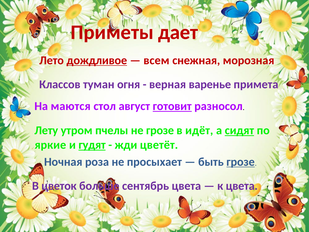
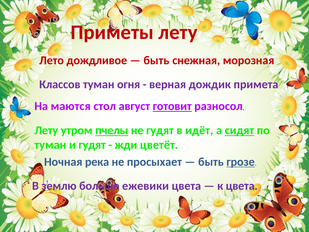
Приметы дает: дает -> лету
дождливое underline: present -> none
всем at (156, 60): всем -> быть
варенье: варенье -> дождик
пчелы underline: none -> present
не грозе: грозе -> гудят
яркие at (50, 145): яркие -> туман
гудят at (92, 145) underline: present -> none
роза: роза -> река
цветок: цветок -> землю
сентябрь: сентябрь -> ежевики
